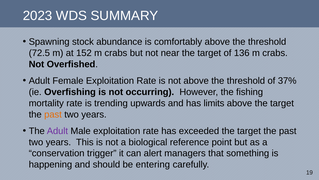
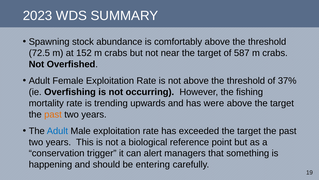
136: 136 -> 587
limits: limits -> were
Adult at (57, 131) colour: purple -> blue
